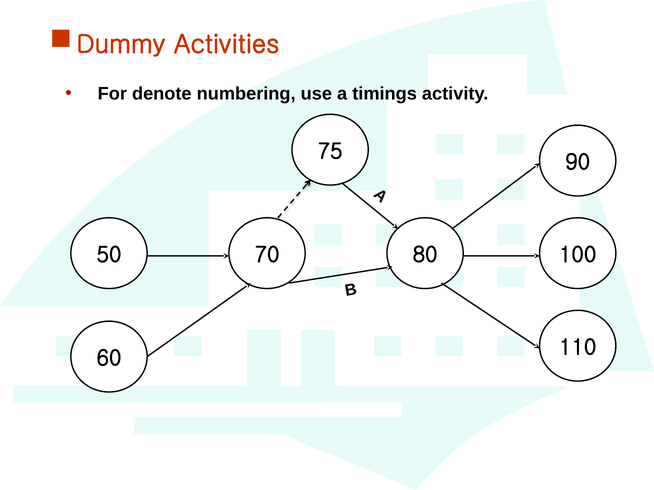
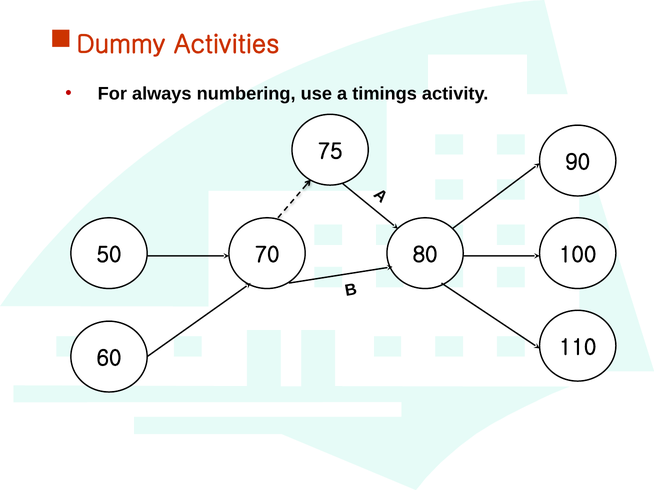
denote: denote -> always
